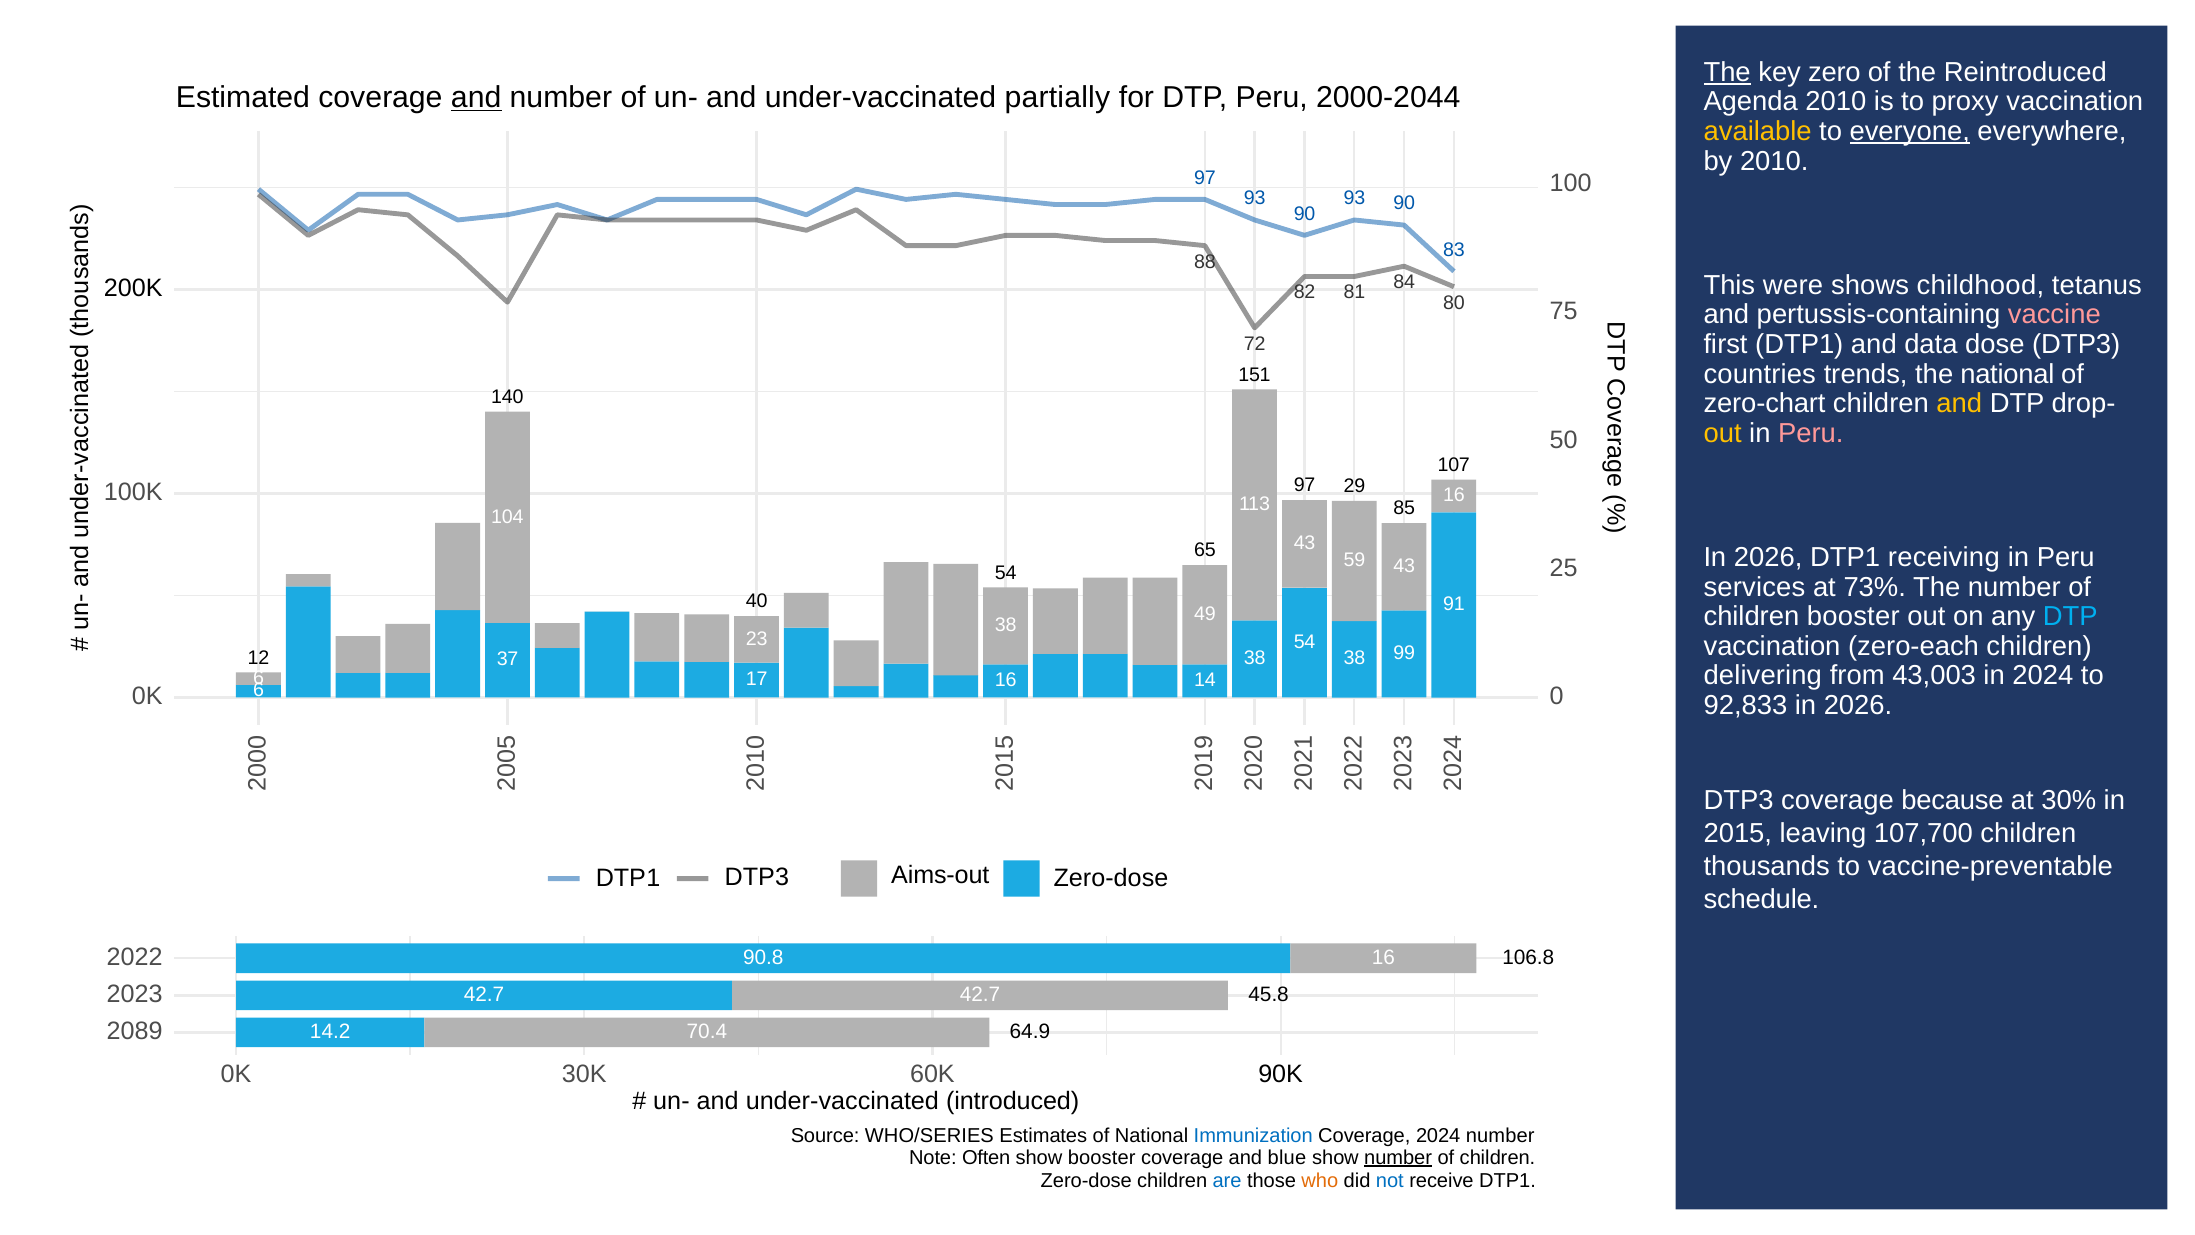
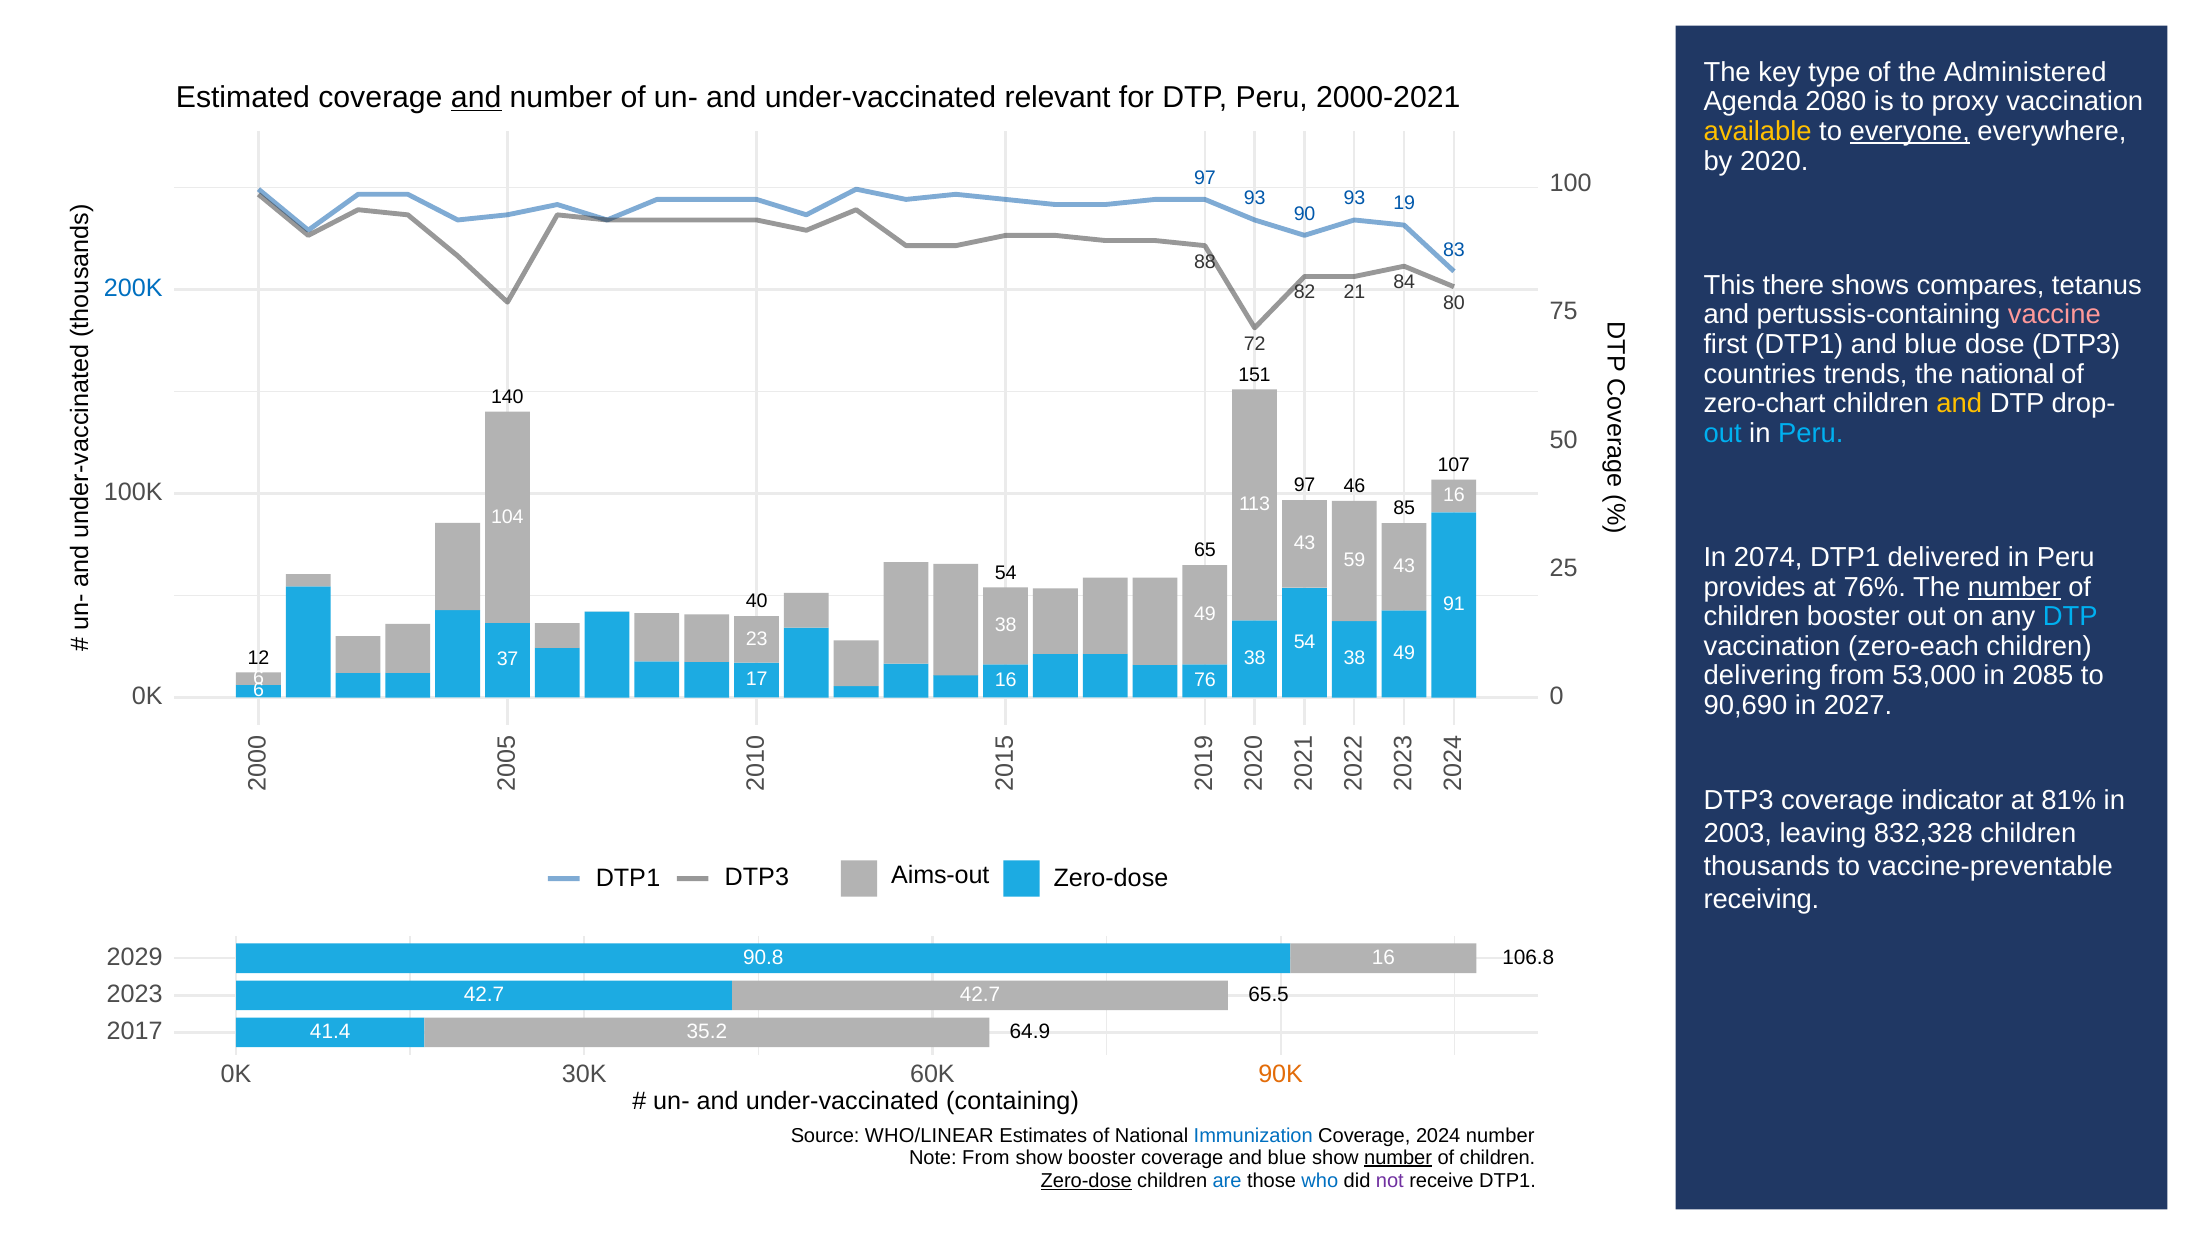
The at (1727, 72) underline: present -> none
zero: zero -> type
Reintroduced: Reintroduced -> Administered
partially: partially -> relevant
2000-2044: 2000-2044 -> 2000-2021
Agenda 2010: 2010 -> 2080
by 2010: 2010 -> 2020
90 at (1404, 203): 90 -> 19
were: were -> there
childhood: childhood -> compares
200K colour: black -> blue
81: 81 -> 21
DTP1 and data: data -> blue
out at (1723, 433) colour: yellow -> light blue
Peru at (1811, 433) colour: pink -> light blue
29: 29 -> 46
2026 at (1768, 557): 2026 -> 2074
receiving: receiving -> delivered
services: services -> provides
73%: 73% -> 76%
number at (2014, 587) underline: none -> present
99 at (1404, 653): 99 -> 49
43,003: 43,003 -> 53,000
in 2024: 2024 -> 2085
14: 14 -> 76
92,833: 92,833 -> 90,690
2026 at (1858, 705): 2026 -> 2027
because: because -> indicator
30%: 30% -> 81%
2015: 2015 -> 2003
107,700: 107,700 -> 832,328
schedule: schedule -> receiving
2022: 2022 -> 2029
45.8: 45.8 -> 65.5
2089: 2089 -> 2017
14.2: 14.2 -> 41.4
70.4: 70.4 -> 35.2
90K colour: black -> orange
introduced: introduced -> containing
WHO/SERIES: WHO/SERIES -> WHO/LINEAR
Note Often: Often -> From
Zero-dose at (1086, 1181) underline: none -> present
who colour: orange -> blue
not colour: blue -> purple
